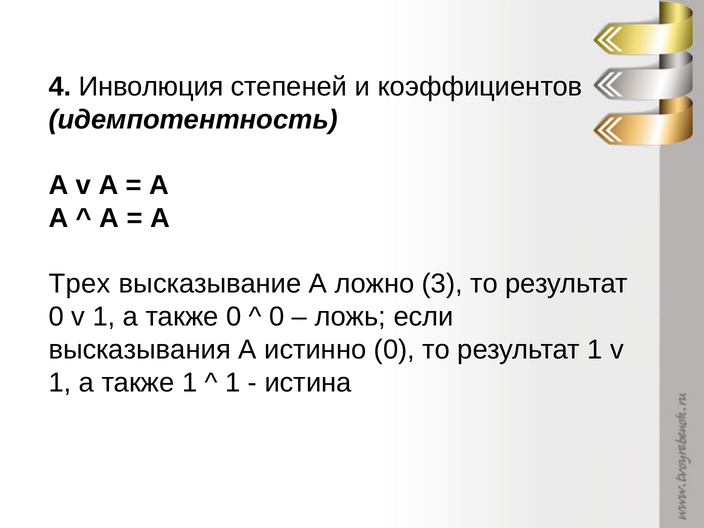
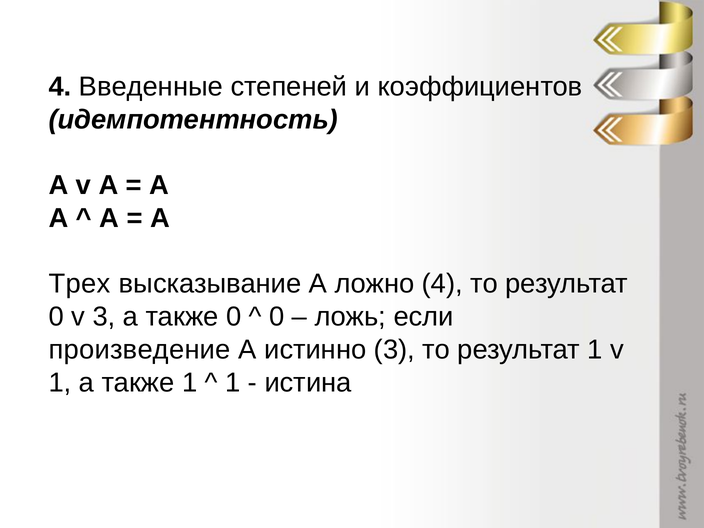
Инволюция: Инволюция -> Введенные
ложно 3: 3 -> 4
0 v 1: 1 -> 3
высказывания: высказывания -> произведение
истинно 0: 0 -> 3
